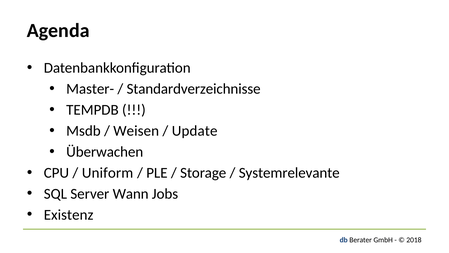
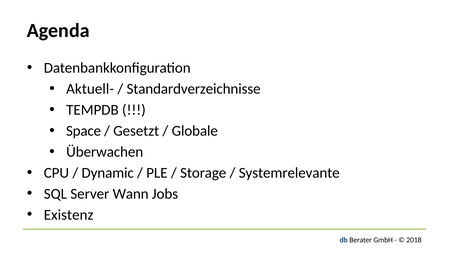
Master-: Master- -> Aktuell-
Msdb: Msdb -> Space
Weisen: Weisen -> Gesetzt
Update: Update -> Globale
Uniform: Uniform -> Dynamic
